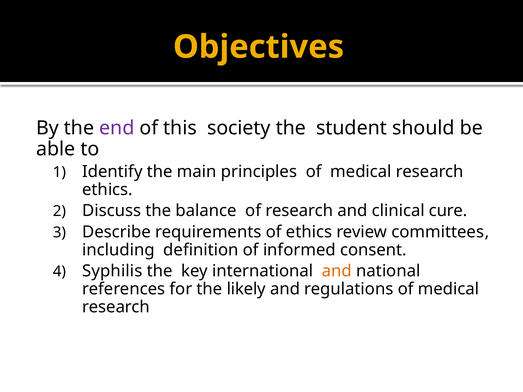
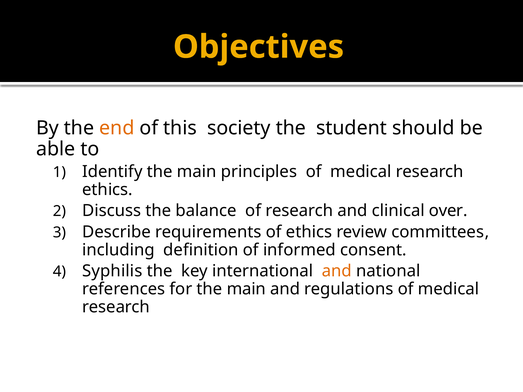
end colour: purple -> orange
cure: cure -> over
for the likely: likely -> main
